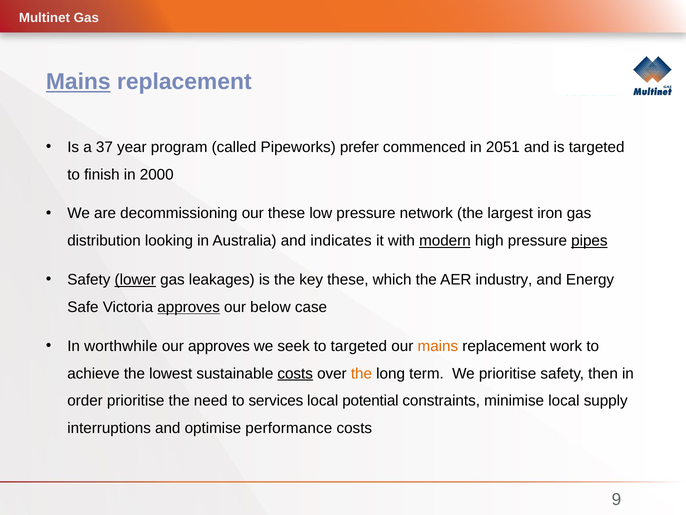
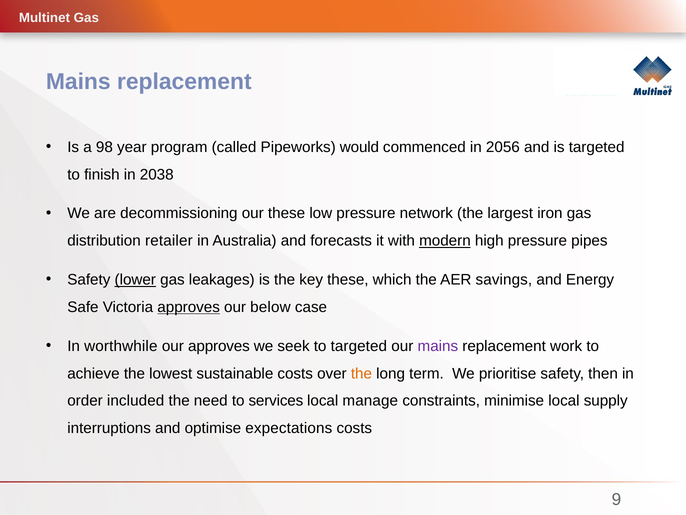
Mains at (78, 82) underline: present -> none
37: 37 -> 98
prefer: prefer -> would
2051: 2051 -> 2056
2000: 2000 -> 2038
looking: looking -> retailer
indicates: indicates -> forecasts
pipes underline: present -> none
industry: industry -> savings
mains at (438, 346) colour: orange -> purple
costs at (295, 373) underline: present -> none
order prioritise: prioritise -> included
potential: potential -> manage
performance: performance -> expectations
